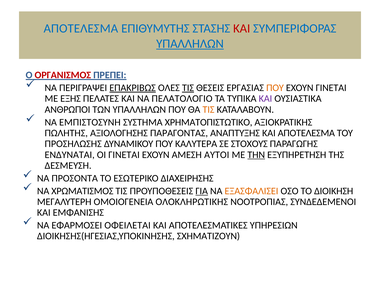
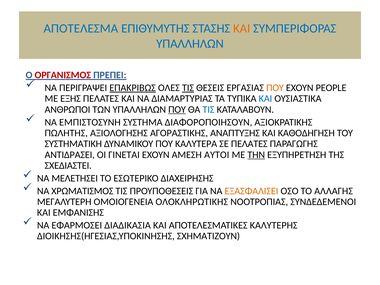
ΚΑΙ at (242, 28) colour: red -> orange
ΥΠΑΛΛΗΛΩΝ at (190, 44) underline: present -> none
ΕΧΟΥΝ ΓΙΝΕΤΑΙ: ΓΙΝΕΤΑΙ -> PEOPLE
ΠΕΛΑΤΟΛΟΓΙΟ: ΠΕΛΑΤΟΛΟΓΙΟ -> ΔΙΑΜΑΡΤΥΡΙΑΣ
ΚΑΙ at (265, 99) colour: purple -> blue
ΠΟΥ at (177, 109) underline: none -> present
ΤΙΣ at (209, 109) colour: orange -> blue
ΧΡΗΜΑΤΟΠΙΣΤΩΤΙΚΟ: ΧΡΗΜΑΤΟΠΙΣΤΩΤΙΚΟ -> ΔΙΑΦΟΡΟΠΟΙΗΣΟΥΝ
ΠΑΡΑΓΟΝΤΑΣ: ΠΑΡΑΓΟΝΤΑΣ -> ΑΓΟΡΑΣΤΙΚΗΣ
ΚΑΙ ΑΠΟΤΕΛΕΣΜΑ: ΑΠΟΤΕΛΕΣΜΑ -> ΚΑΘΟΔΗΓΗΣΗ
ΠΡΟΣΗΛΩΣΗΣ: ΠΡΟΣΗΛΩΣΗΣ -> ΣΥΣΤΗΜΑΤΙΚΗ
ΣΕ ΣΤΟΧΟΥΣ: ΣΤΟΧΟΥΣ -> ΠΕΛΑΤΕΣ
ΕΝΔΥΝΑΤΑΙ: ΕΝΔΥΝΑΤΑΙ -> ΑΝΤΙΔΡΑΣΕΙ
ΔΕΣΜΕΥΣΗ: ΔΕΣΜΕΥΣΗ -> ΣΧΕΔΙΑΣΤΕΙ
ΠΡΟΣΟΝΤΑ: ΠΡΟΣΟΝΤΑ -> ΜΕΛΕΤΗΣΕΙ
ΓΙΑ underline: present -> none
ΔΙΟΙΚΗΣΗ: ΔΙΟΙΚΗΣΗ -> ΑΛΛΑΓΗΣ
ΟΦΕΙΛΕΤΑΙ: ΟΦΕΙΛΕΤΑΙ -> ΔΙΑΔΙΚΑΣΙΑ
ΥΠΗΡΕΣΙΩΝ: ΥΠΗΡΕΣΙΩΝ -> ΚΑΛΥΤΕΡΗΣ
